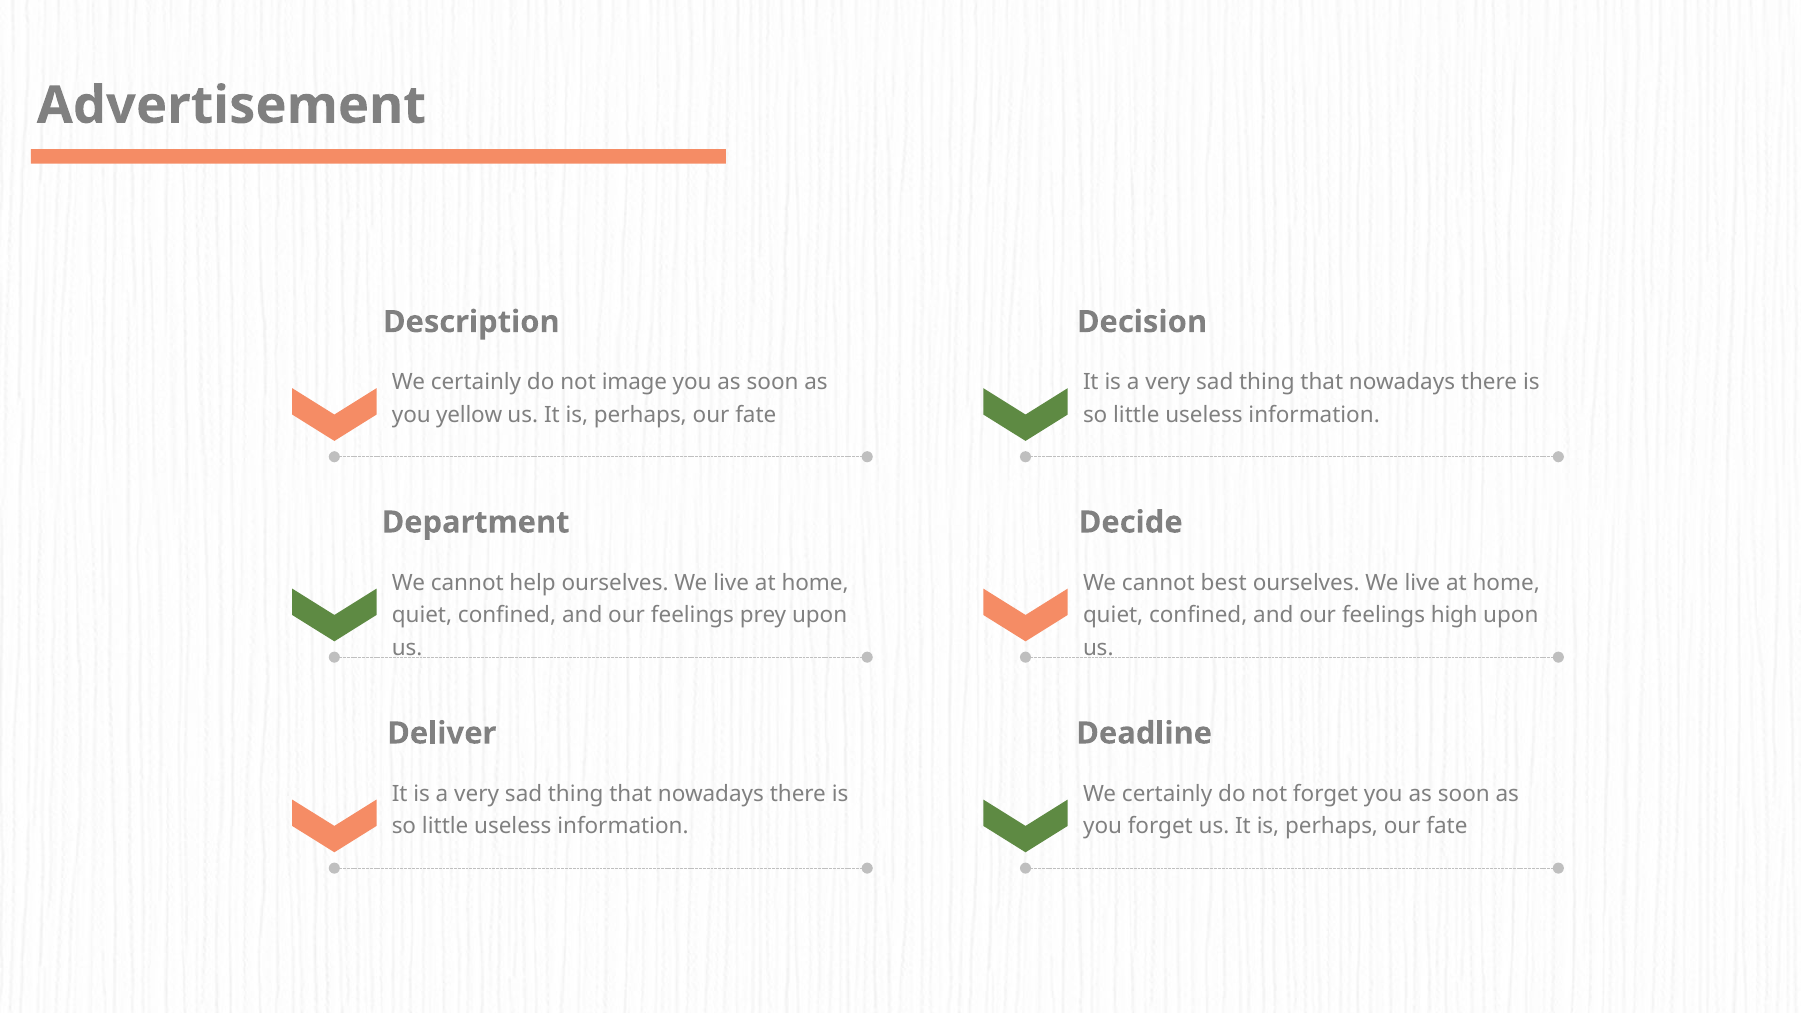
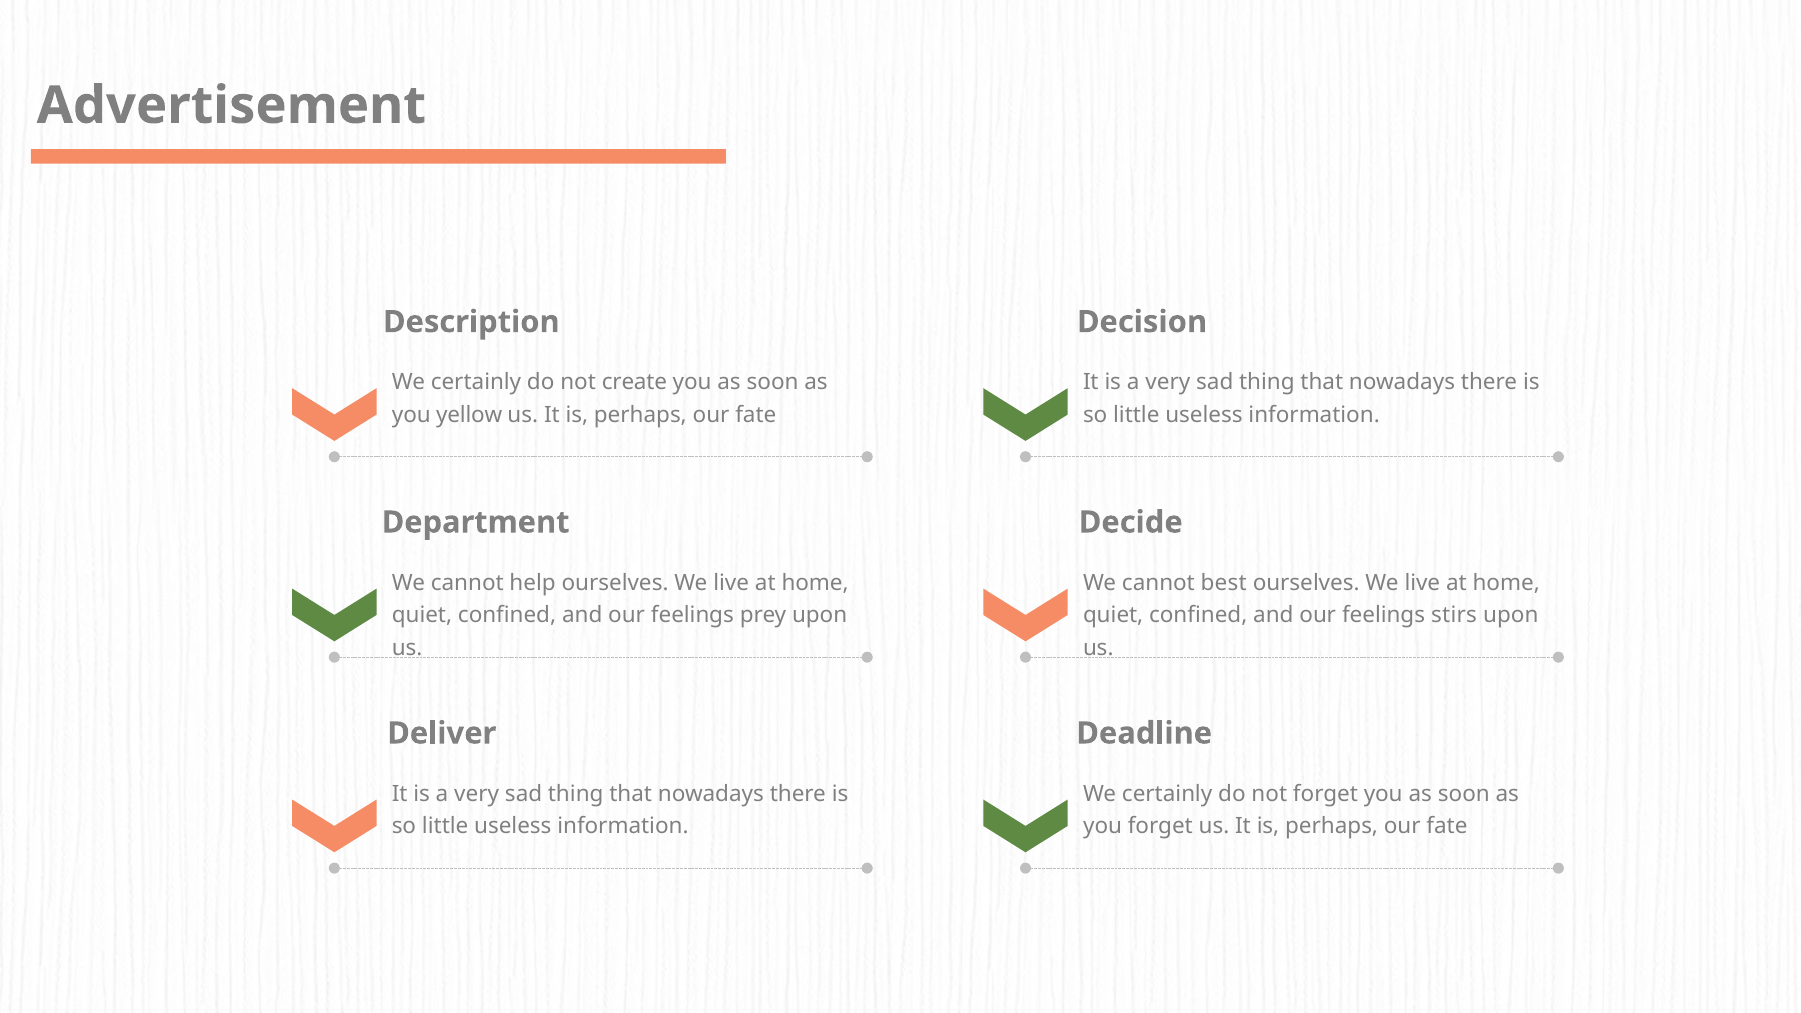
image: image -> create
high: high -> stirs
